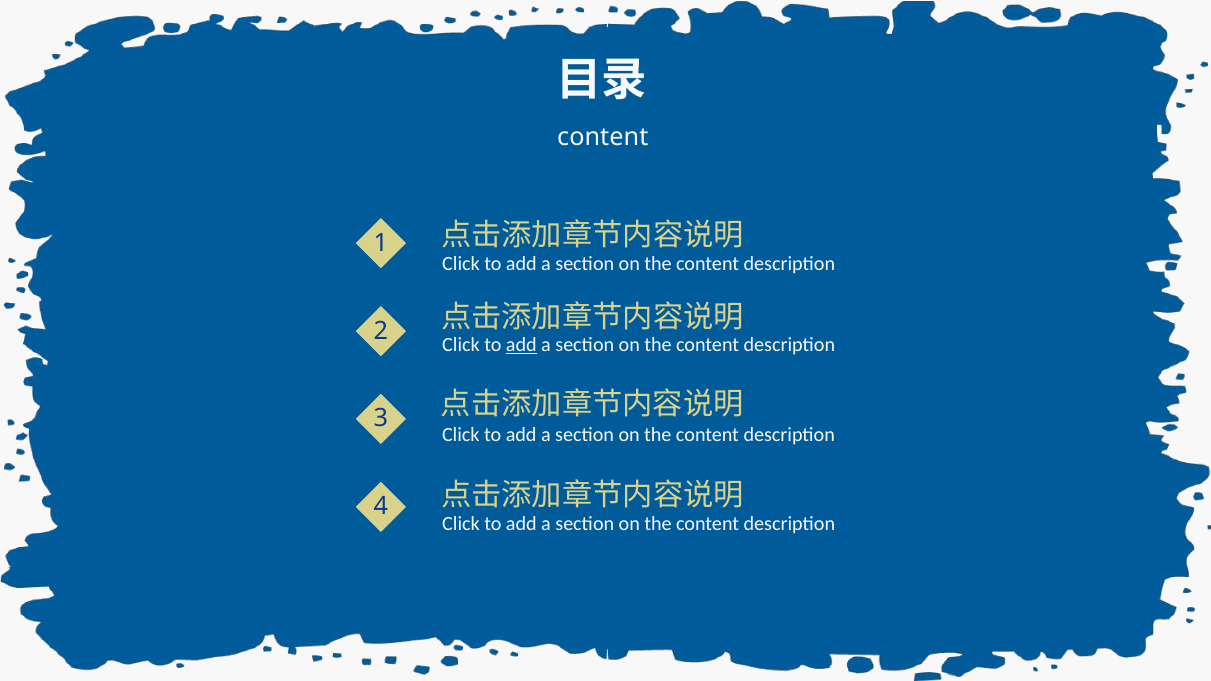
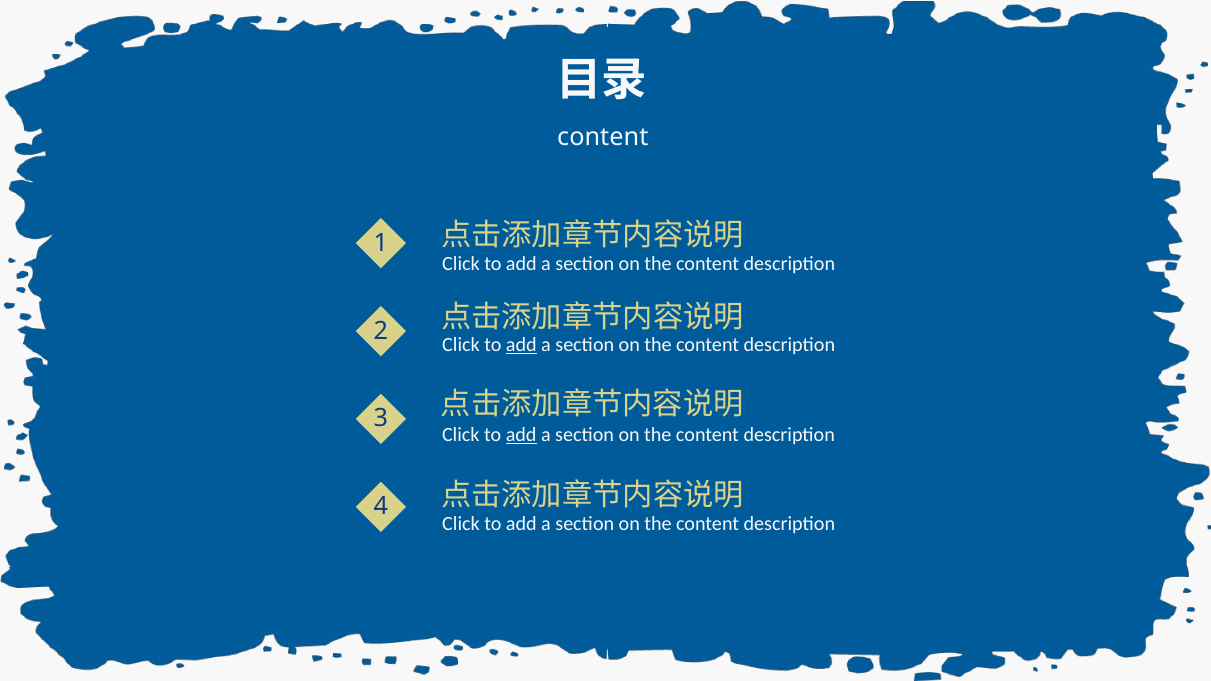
add at (521, 435) underline: none -> present
